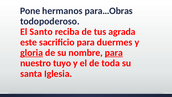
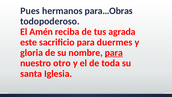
Pone: Pone -> Pues
Santo: Santo -> Amén
gloria underline: present -> none
tuyo: tuyo -> otro
